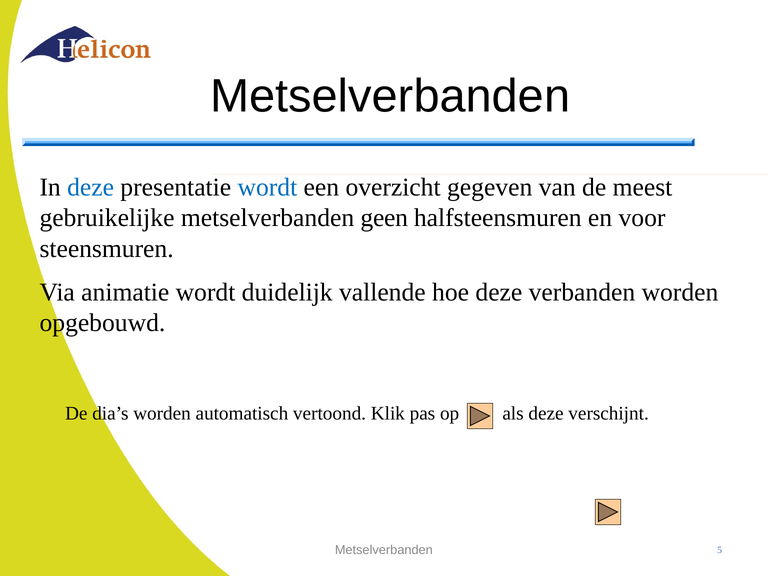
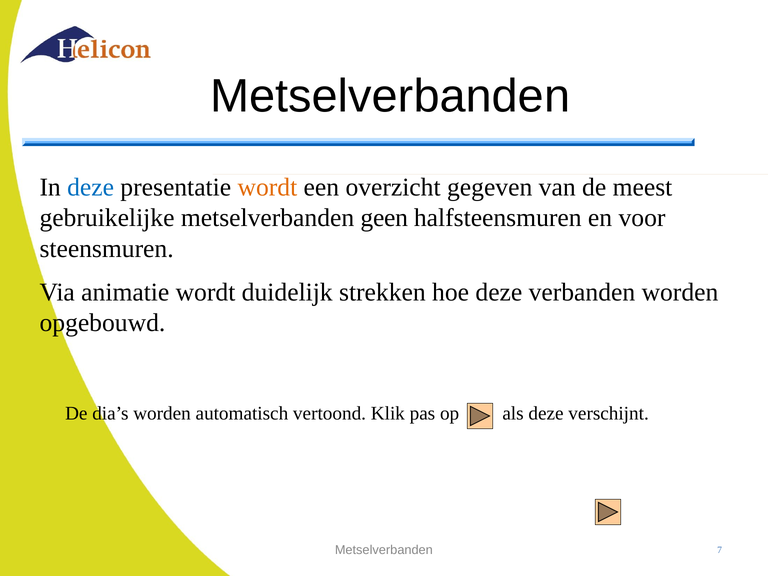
wordt at (267, 187) colour: blue -> orange
vallende: vallende -> strekken
5: 5 -> 7
